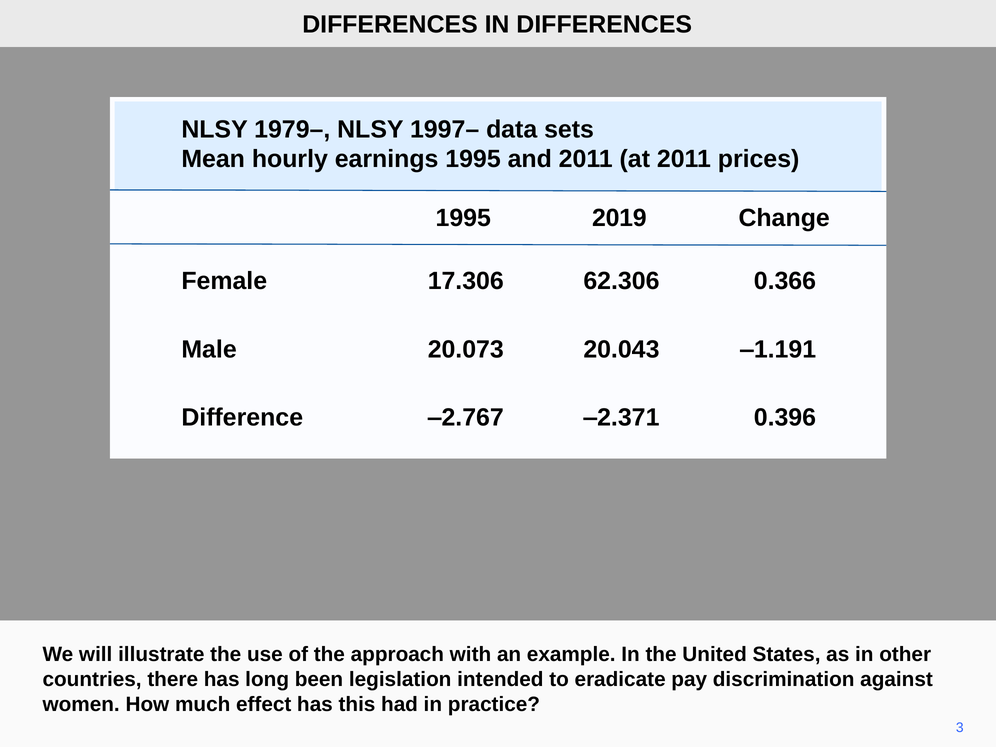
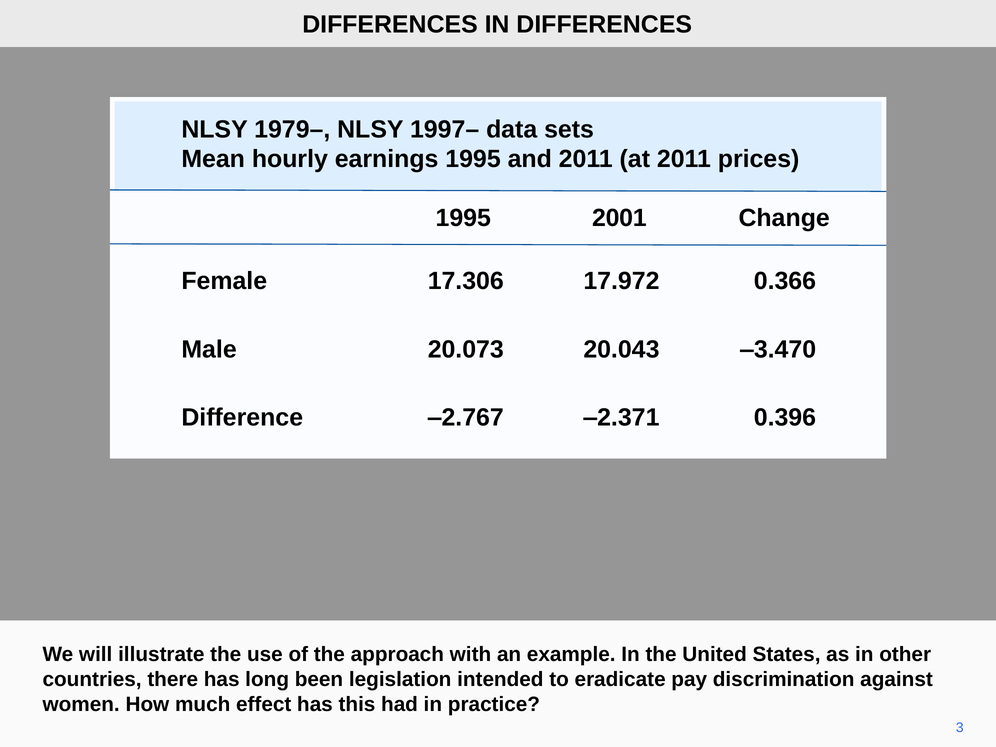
2019: 2019 -> 2001
62.306: 62.306 -> 17.972
‒1.191: ‒1.191 -> ‒3.470
